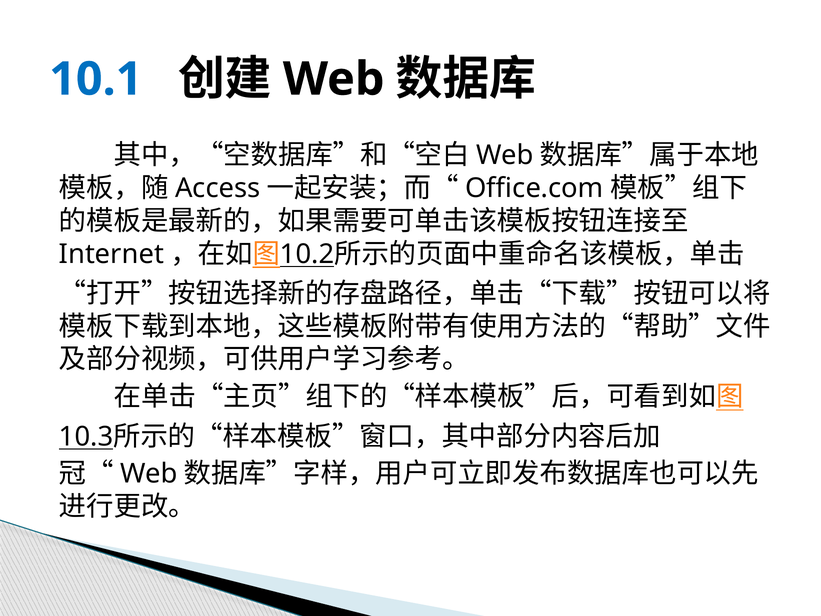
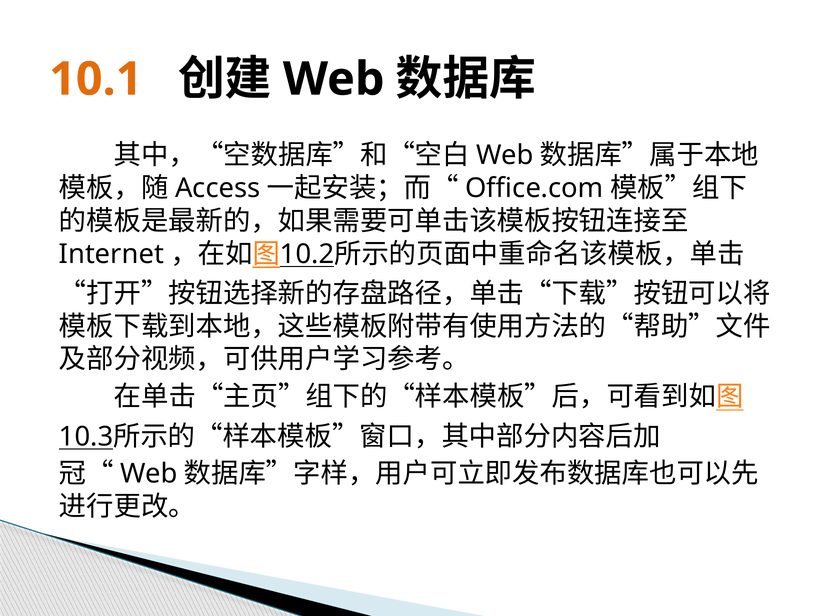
10.1 colour: blue -> orange
